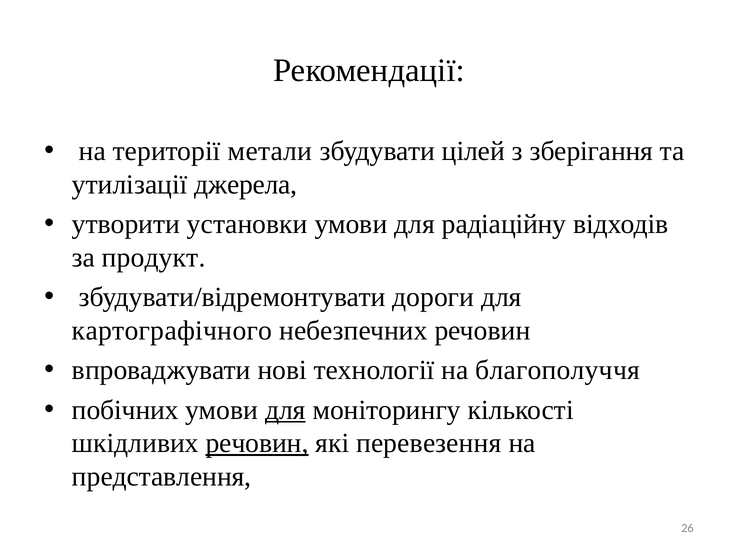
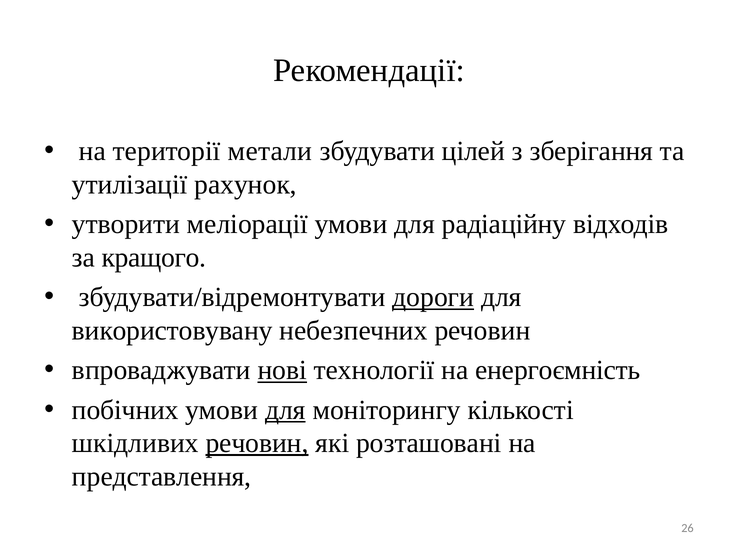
джерела: джерела -> рахунок
установки: установки -> меліорації
продукт: продукт -> кращого
дороги underline: none -> present
картографічного: картографічного -> використовувану
нові underline: none -> present
благополуччя: благополуччя -> енергоємність
перевезення: перевезення -> розташовані
